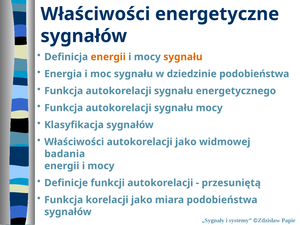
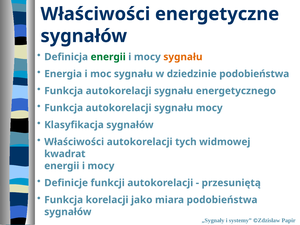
energii at (108, 57) colour: orange -> green
autokorelacji jako: jako -> tych
badania: badania -> kwadrat
